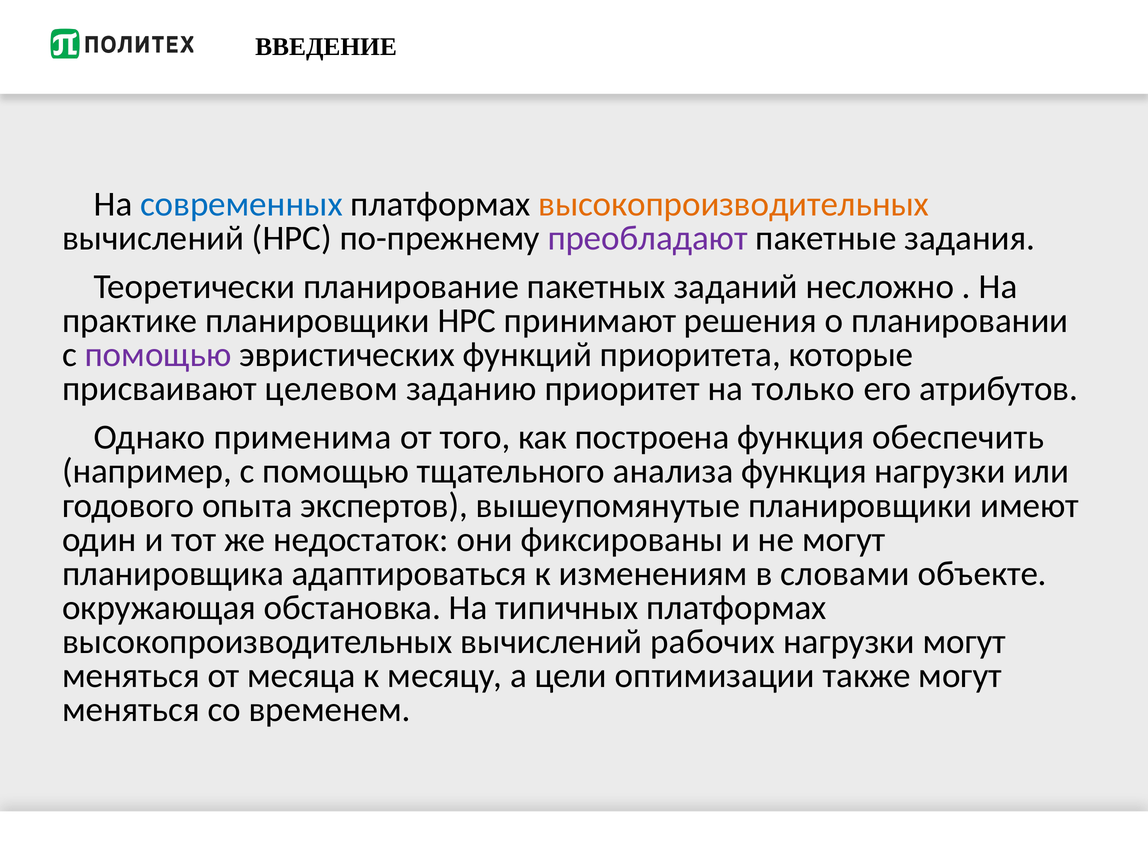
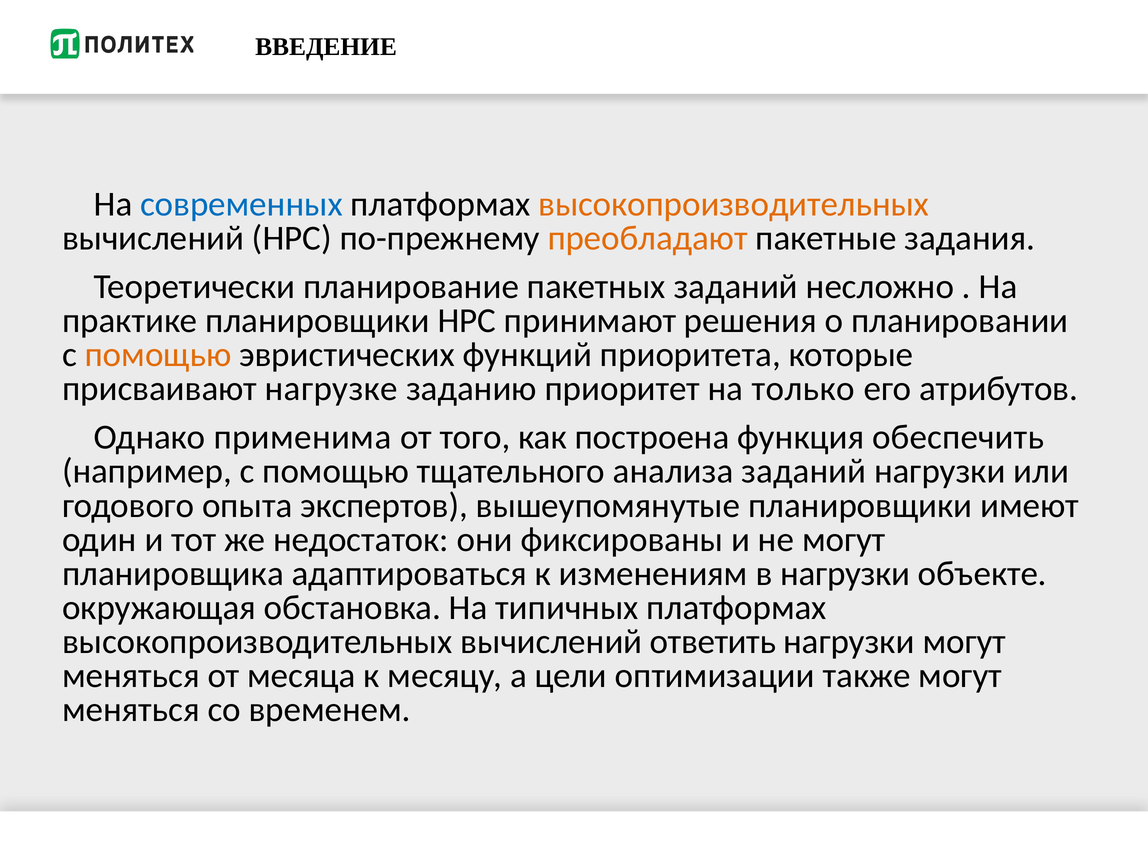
преобладают colour: purple -> orange
помощью at (158, 355) colour: purple -> orange
целевом: целевом -> нагрузке
анализа функция: функция -> заданий
в словами: словами -> нагрузки
рабочих: рабочих -> ответить
